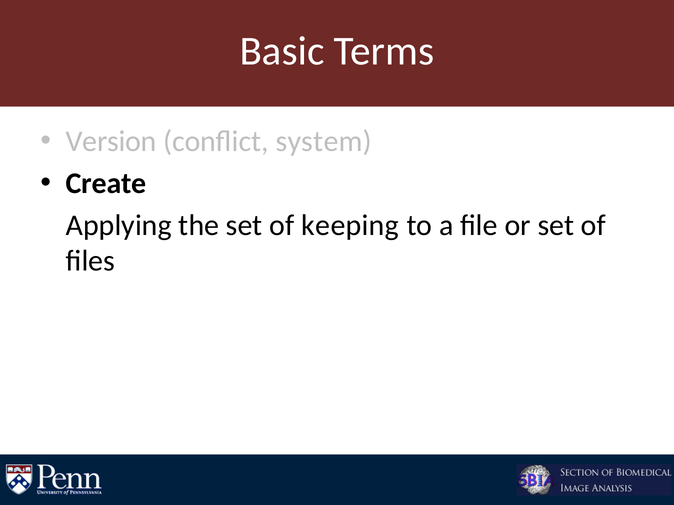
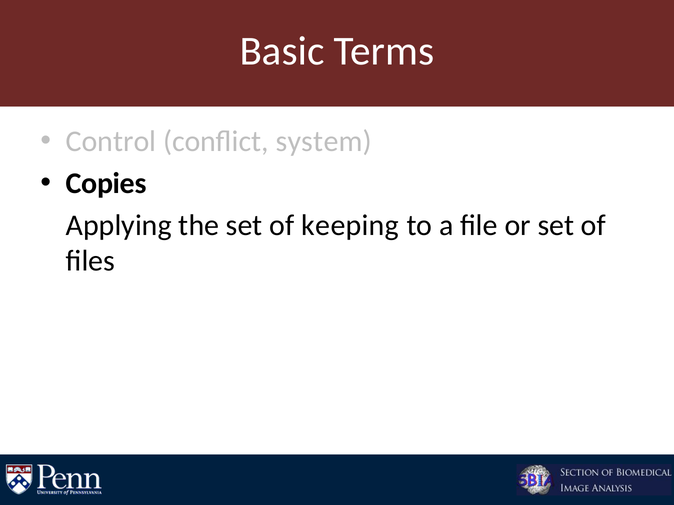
Version: Version -> Control
Create: Create -> Copies
